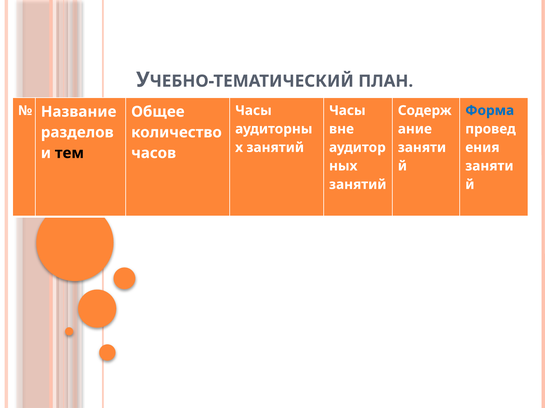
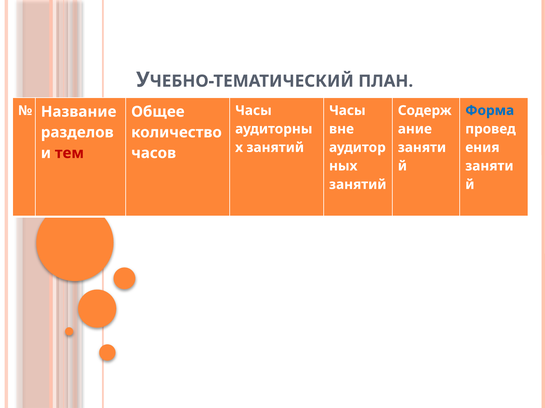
тем colour: black -> red
